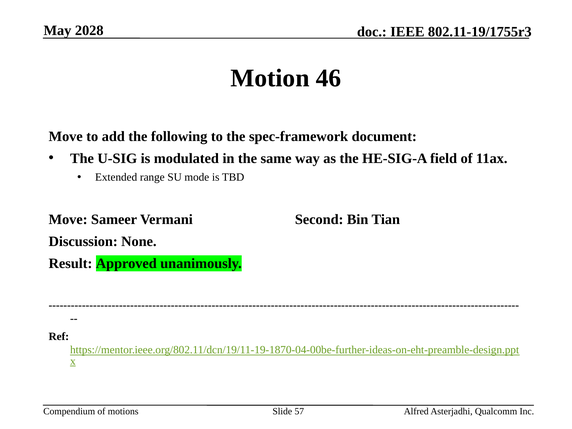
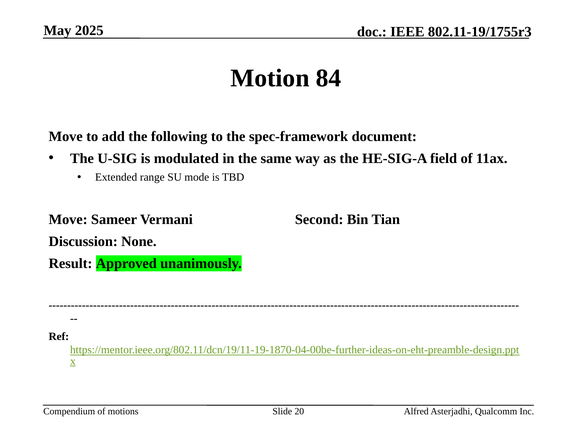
2028: 2028 -> 2025
46: 46 -> 84
57: 57 -> 20
